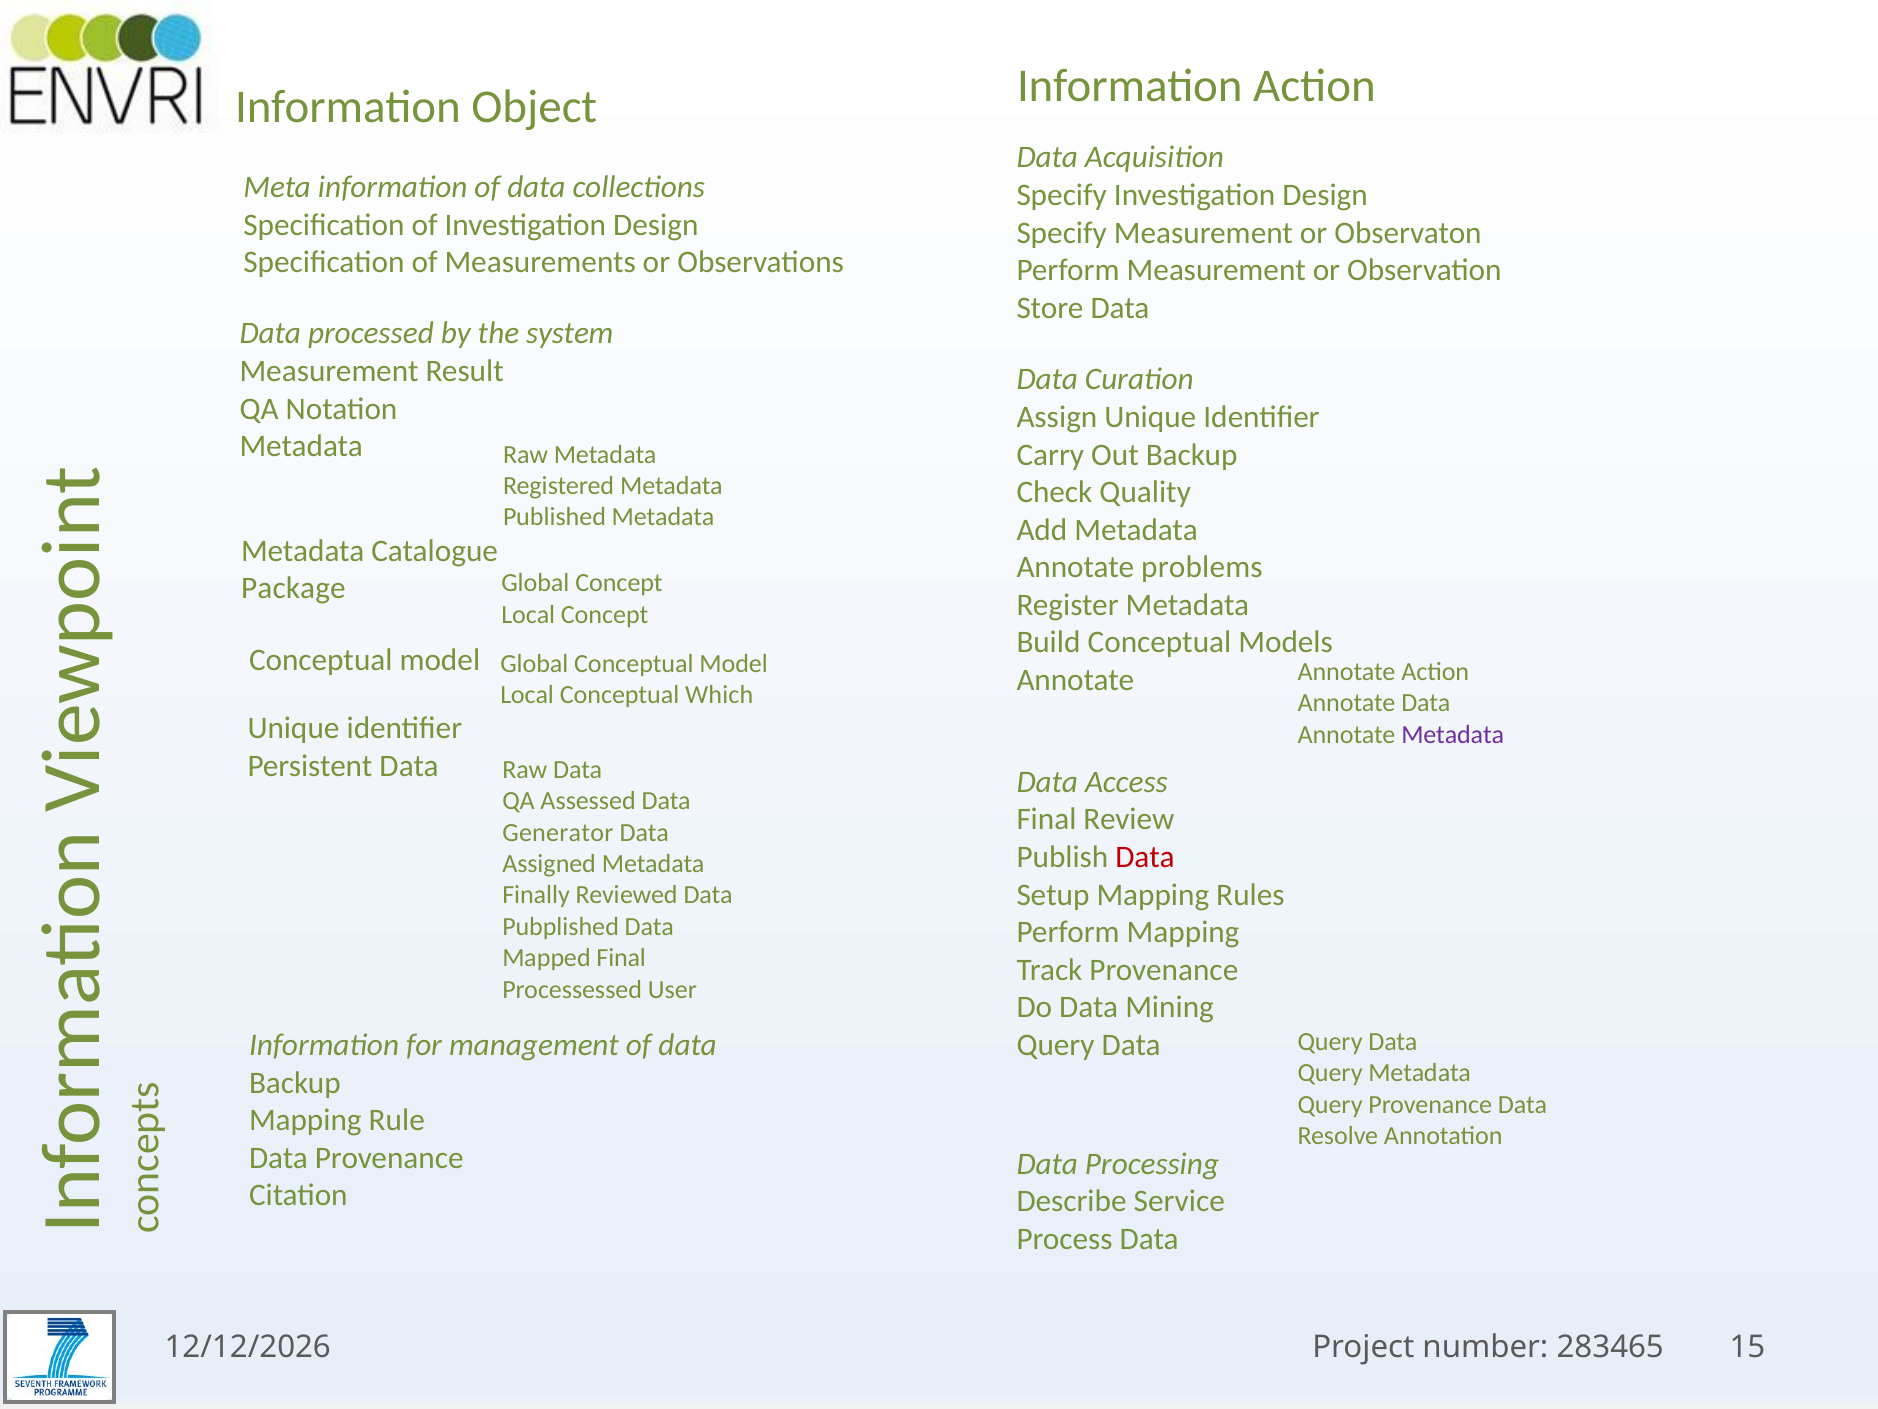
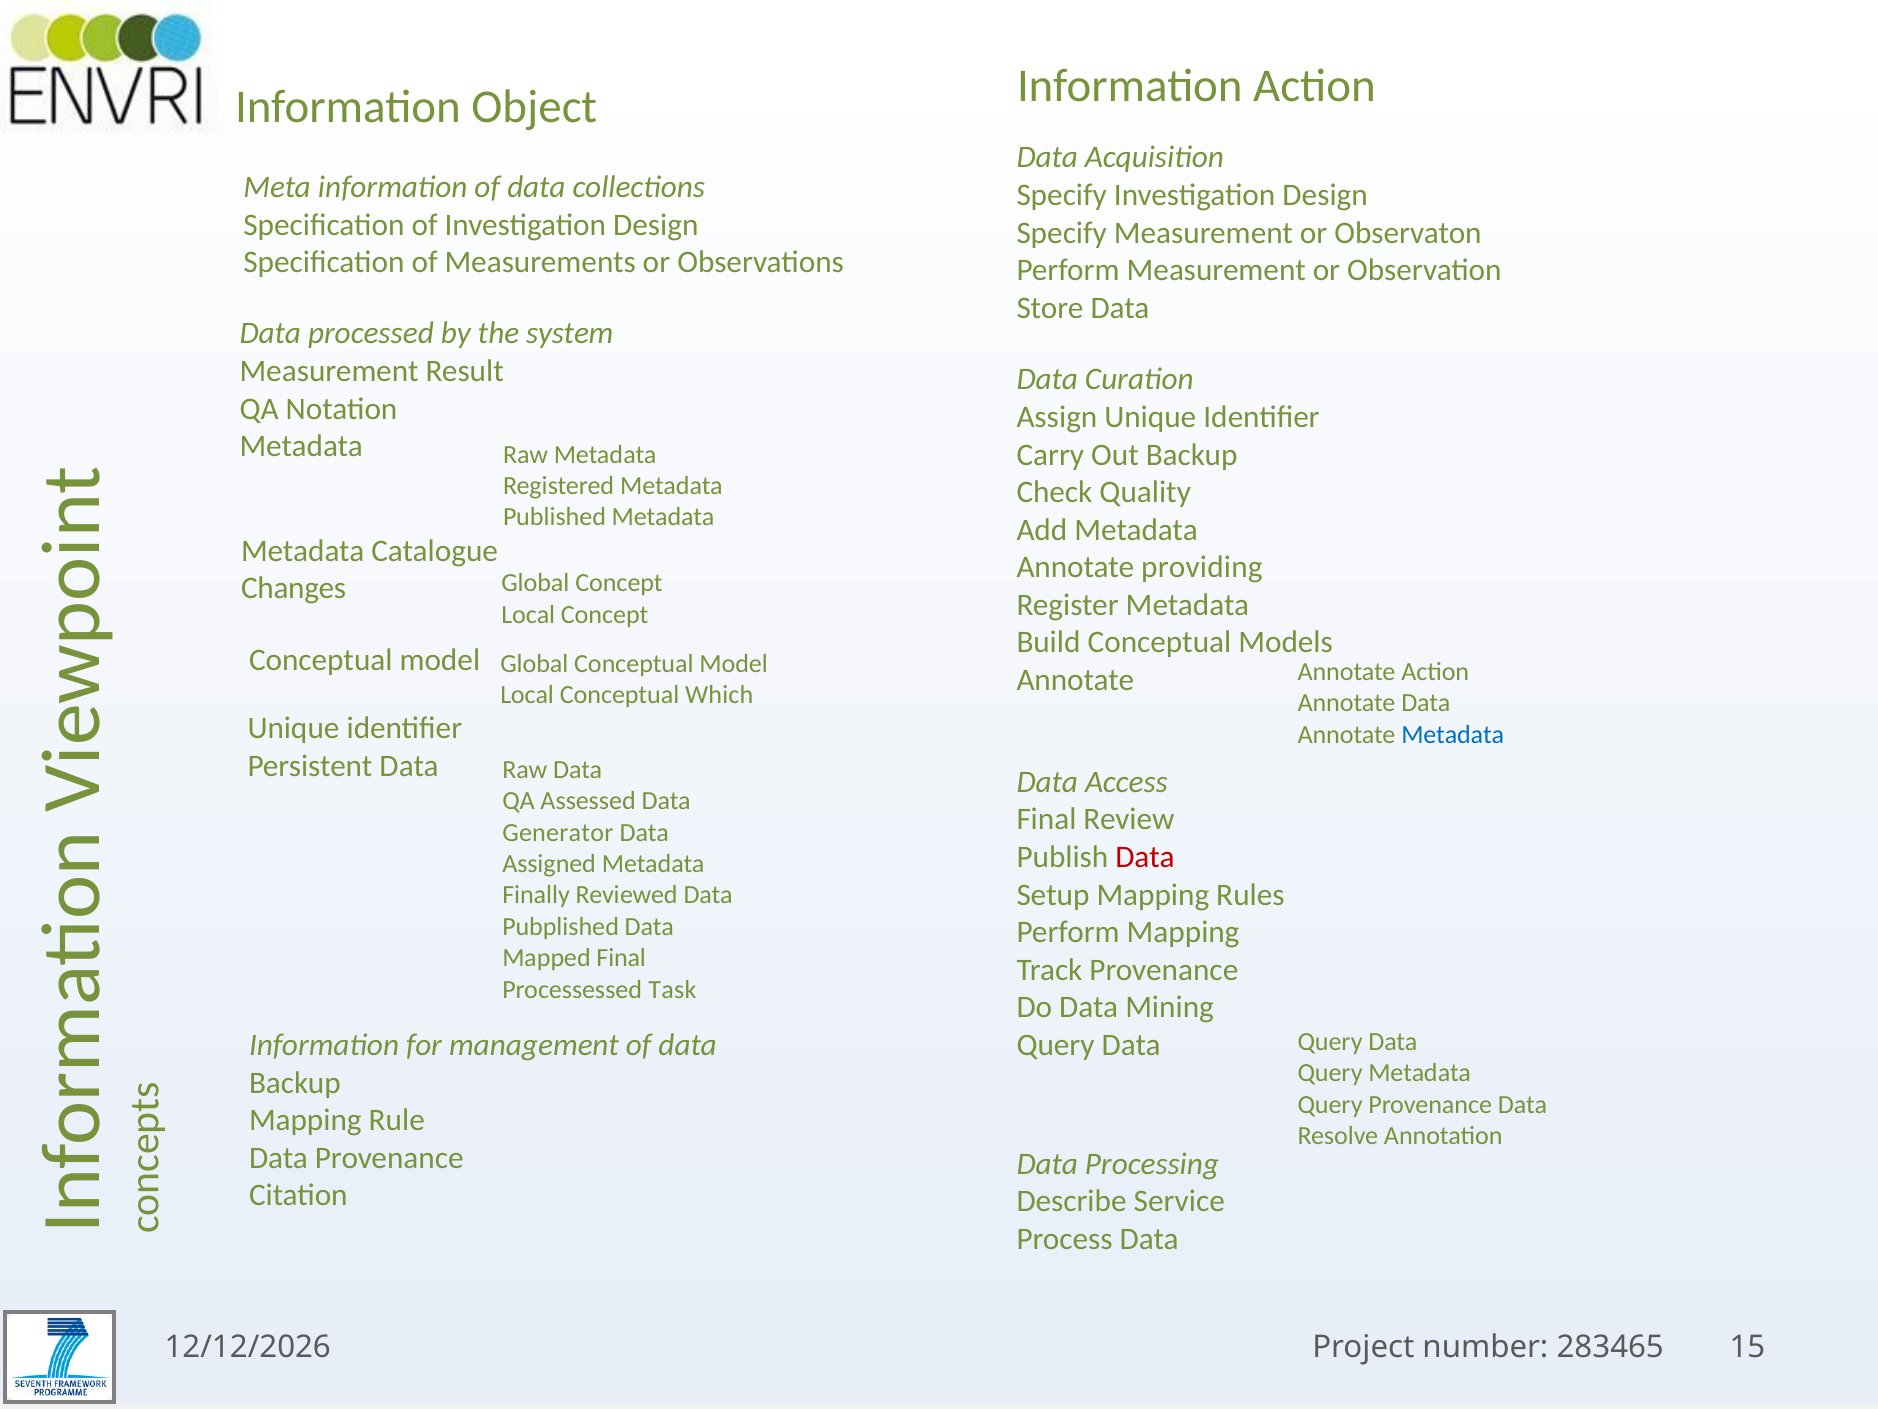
problems: problems -> providing
Package: Package -> Changes
Metadata at (1453, 734) colour: purple -> blue
User: User -> Task
